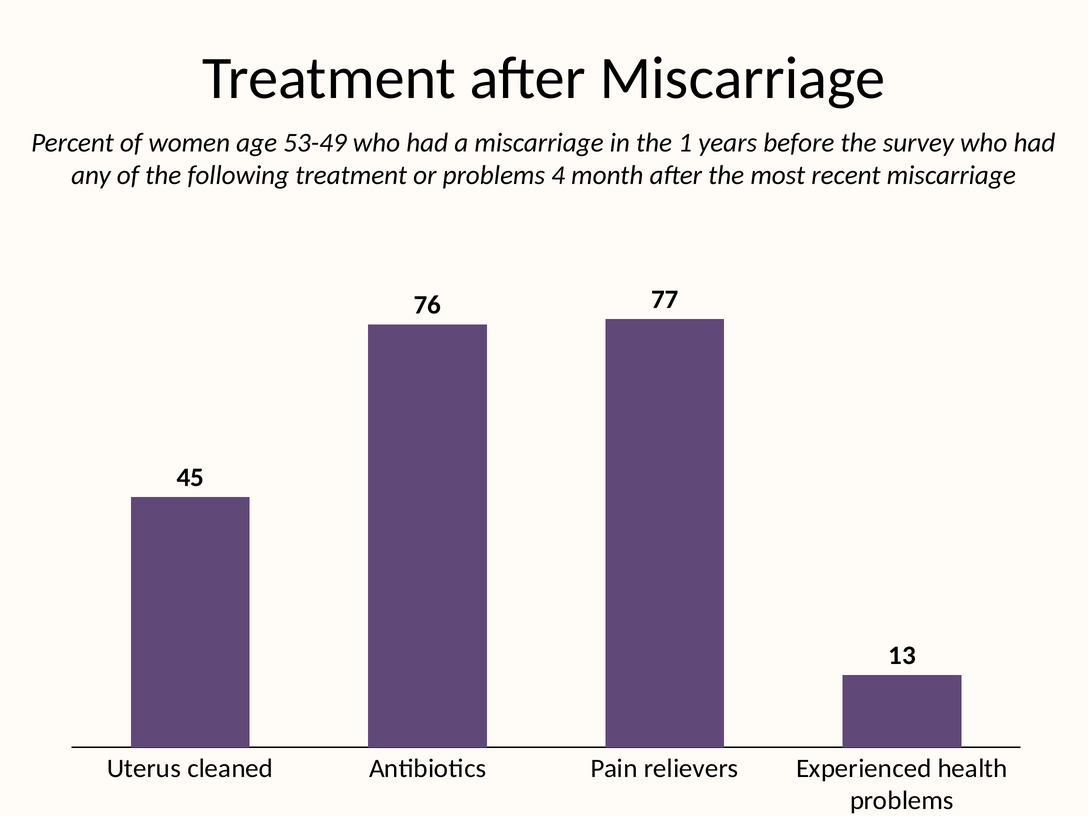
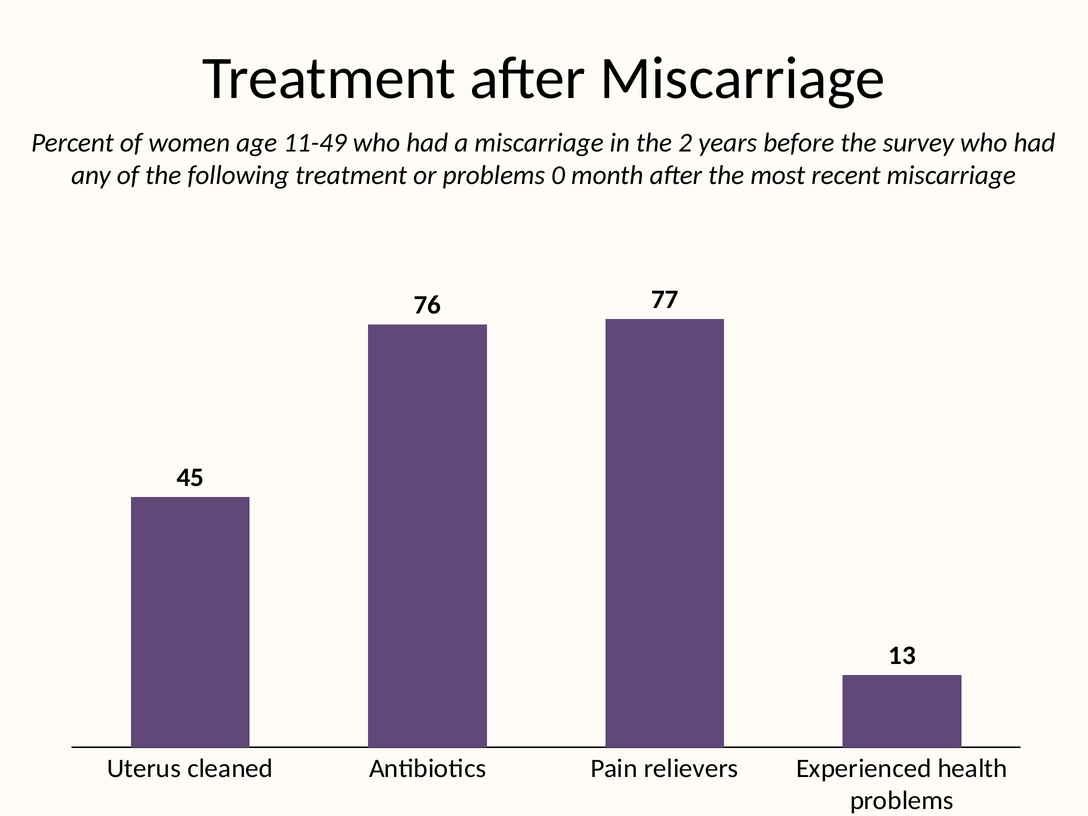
53-49: 53-49 -> 11-49
1: 1 -> 2
4: 4 -> 0
